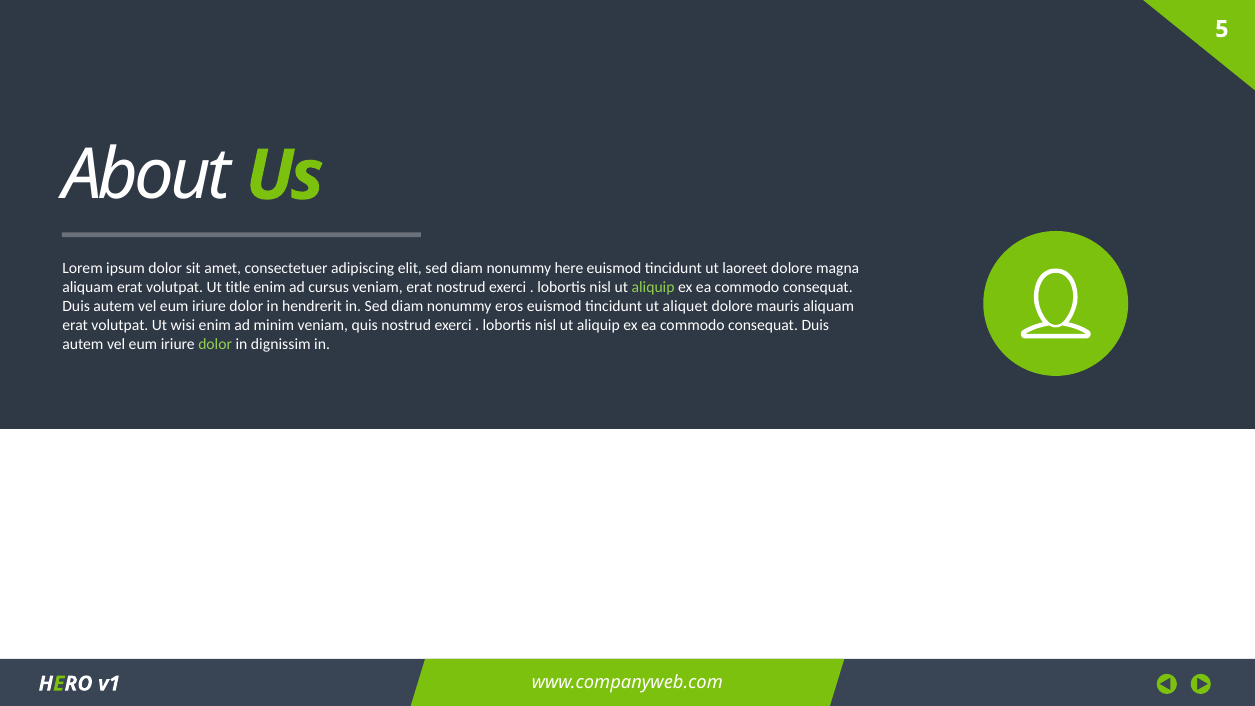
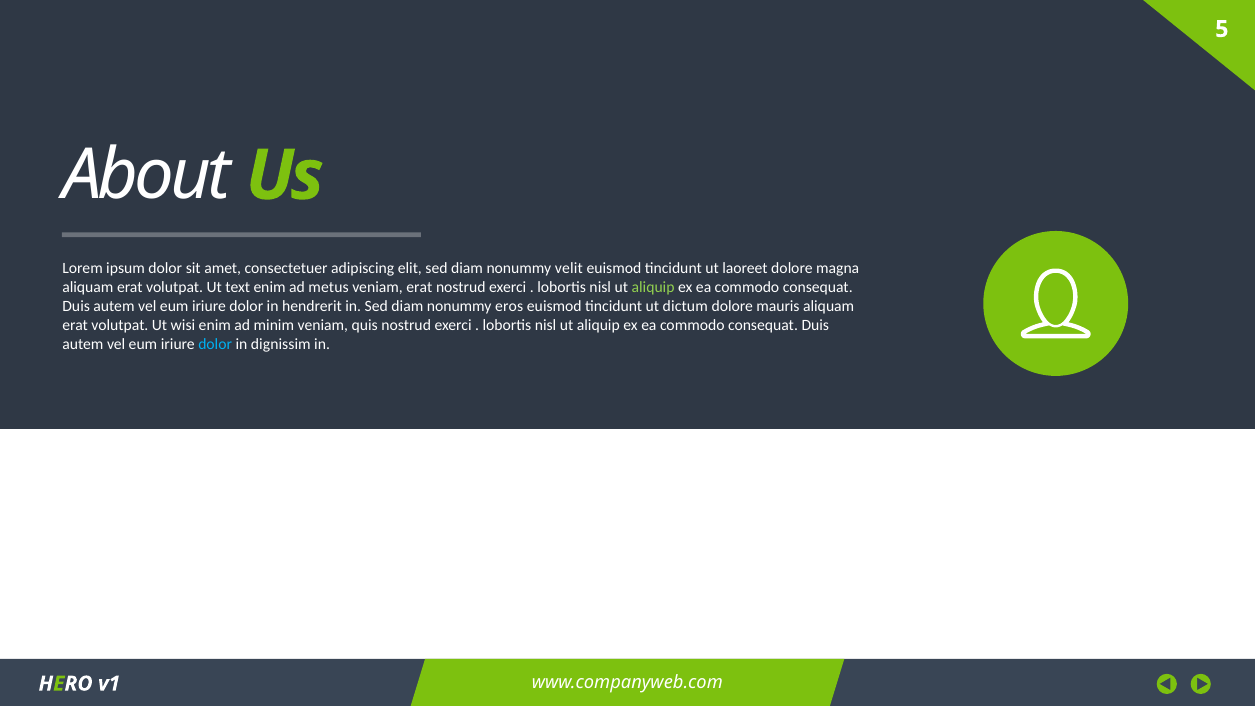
here: here -> velit
title: title -> text
cursus: cursus -> metus
aliquet: aliquet -> dictum
dolor at (215, 344) colour: light green -> light blue
